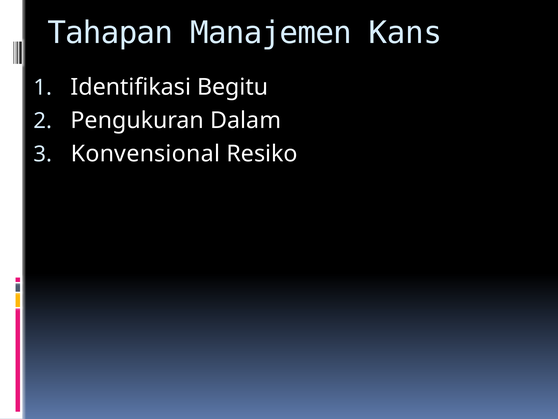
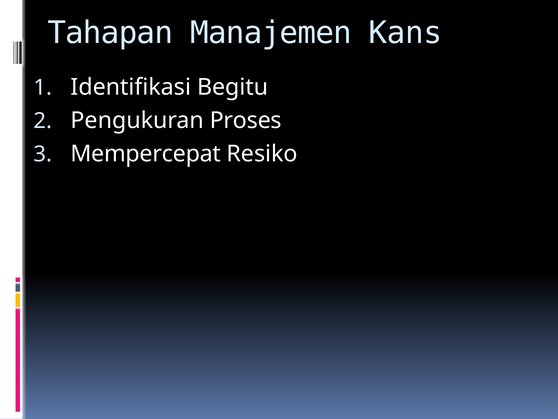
Dalam: Dalam -> Proses
Konvensional: Konvensional -> Mempercepat
